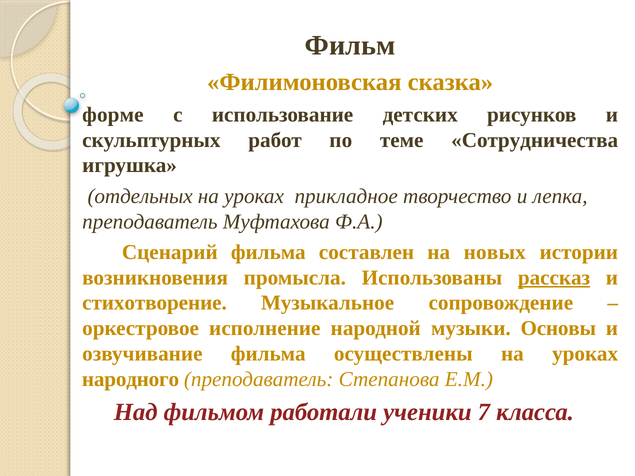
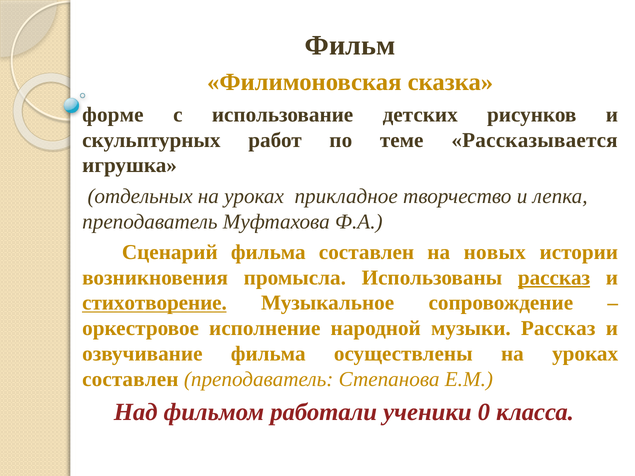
Сотрудничества: Сотрудничества -> Рассказывается
стихотворение underline: none -> present
музыки Основы: Основы -> Рассказ
народного at (131, 379): народного -> составлен
7: 7 -> 0
